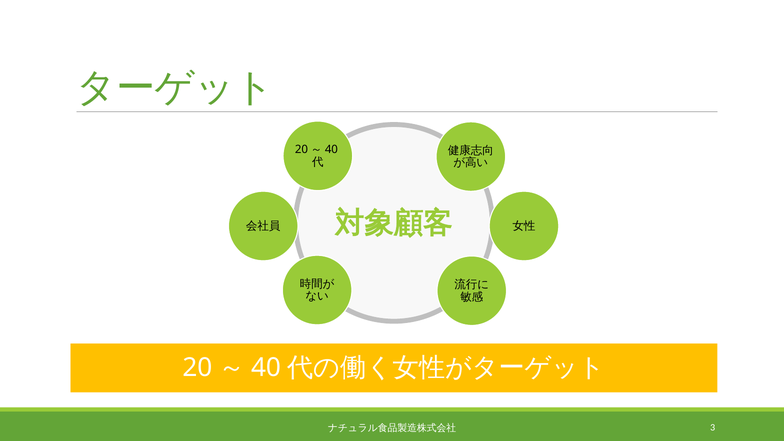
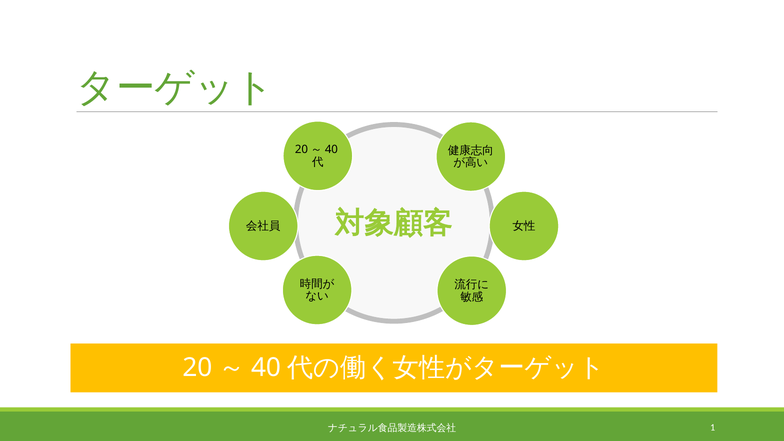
3: 3 -> 1
